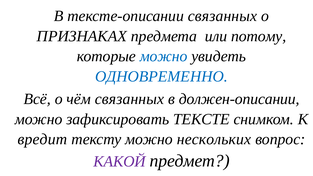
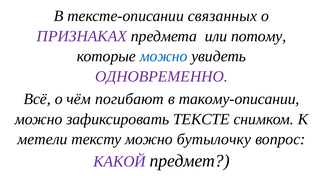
ПРИЗНАКАХ colour: black -> purple
ОДНОВРЕМЕННО colour: blue -> purple
чём связанных: связанных -> погибают
должен-описании: должен-описании -> такому-описании
вредит: вредит -> метели
нескольких: нескольких -> бутылочку
